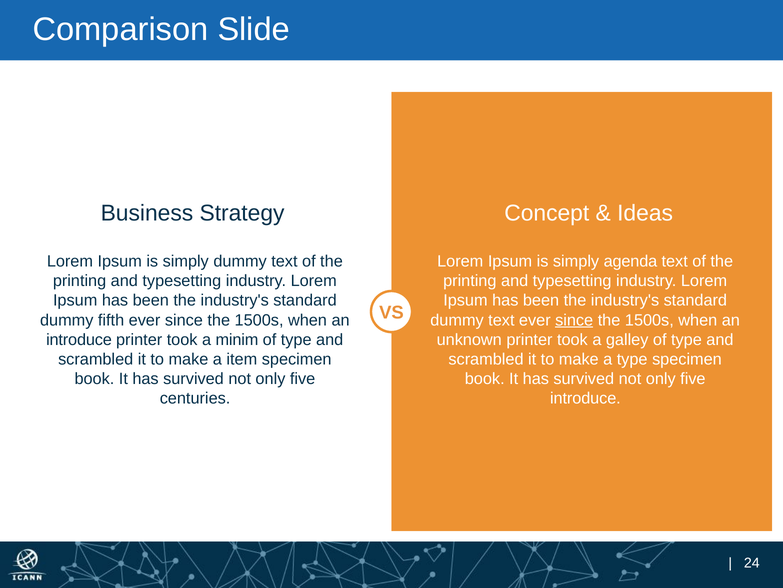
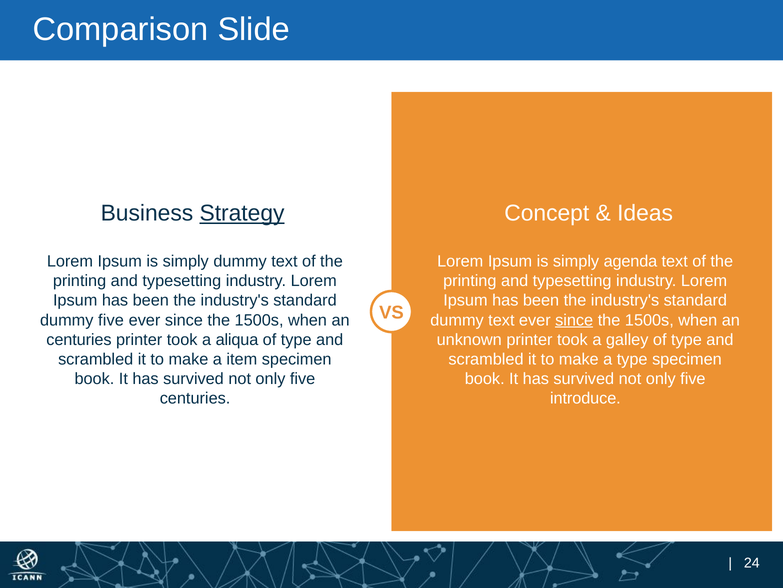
Strategy underline: none -> present
dummy fifth: fifth -> five
introduce at (79, 339): introduce -> centuries
minim: minim -> aliqua
